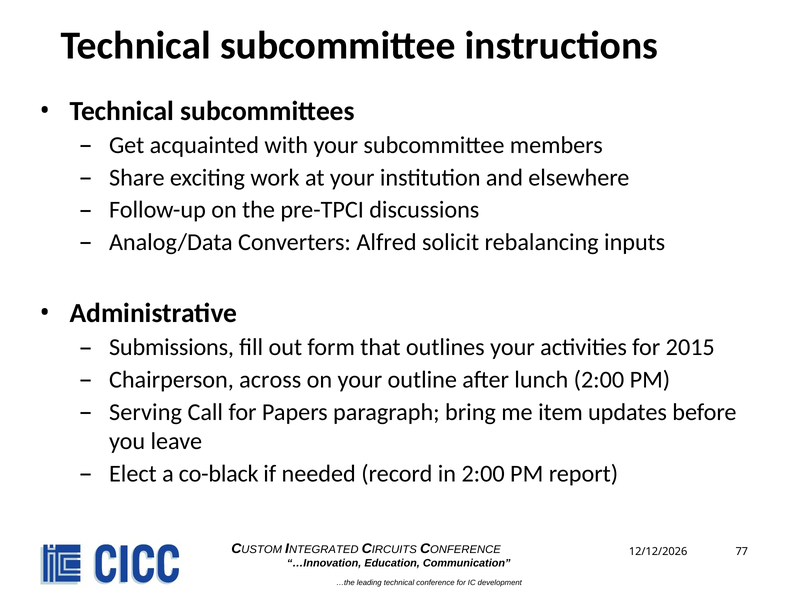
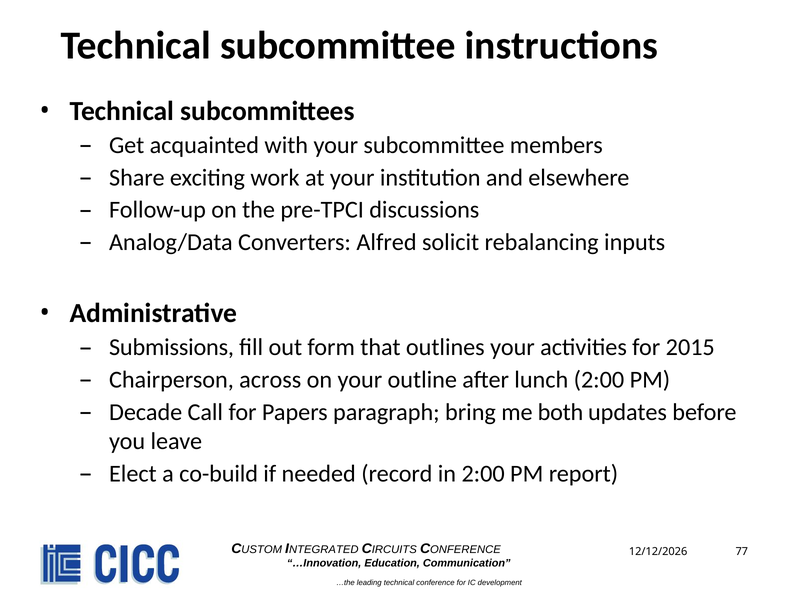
Serving: Serving -> Decade
item: item -> both
co-black: co-black -> co-build
